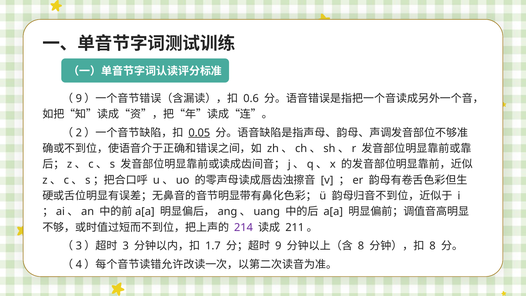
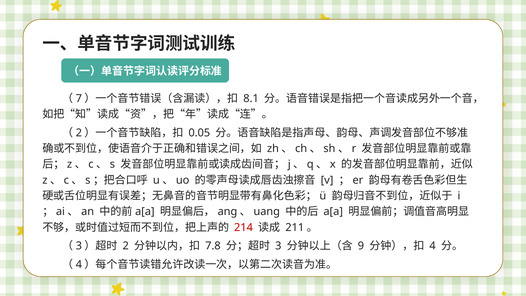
9 at (79, 98): 9 -> 7
0.6: 0.6 -> 8.1
0.05 underline: present -> none
214 colour: purple -> red
3 at (126, 246): 3 -> 2
1.7: 1.7 -> 7.8
9 at (278, 246): 9 -> 3
8 at (361, 246): 8 -> 9
8 at (433, 246): 8 -> 4
